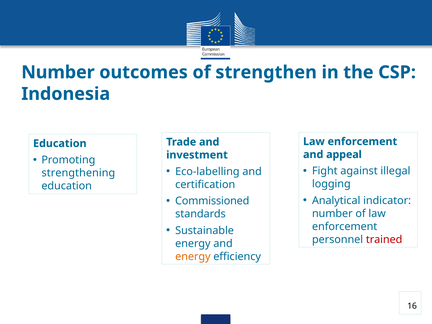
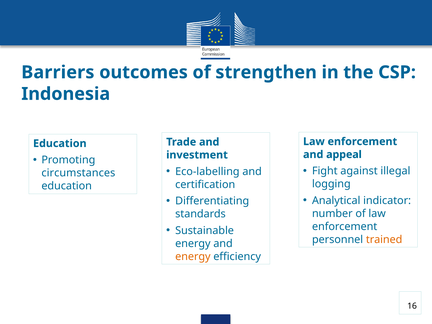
Number at (58, 72): Number -> Barriers
strengthening: strengthening -> circumstances
Commissioned: Commissioned -> Differentiating
trained colour: red -> orange
